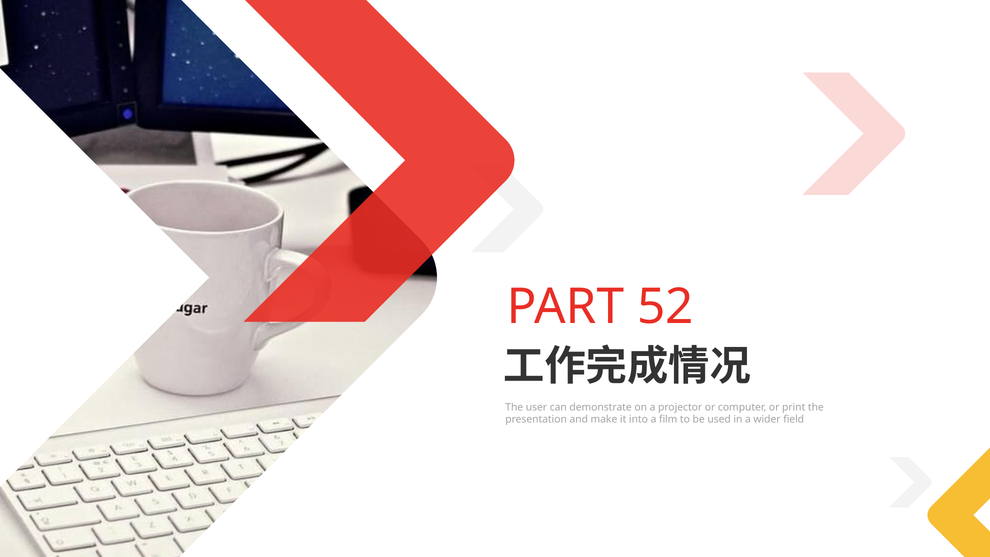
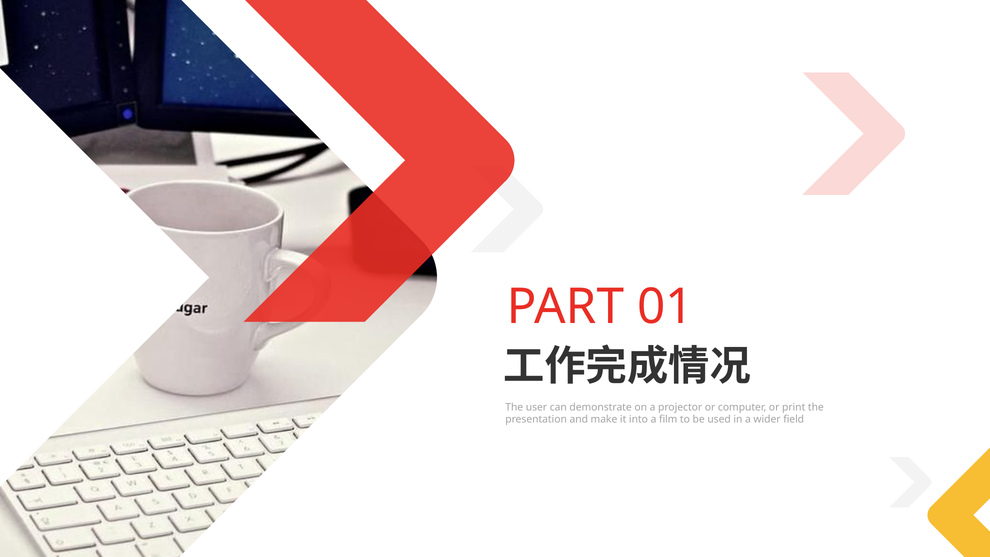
52: 52 -> 01
